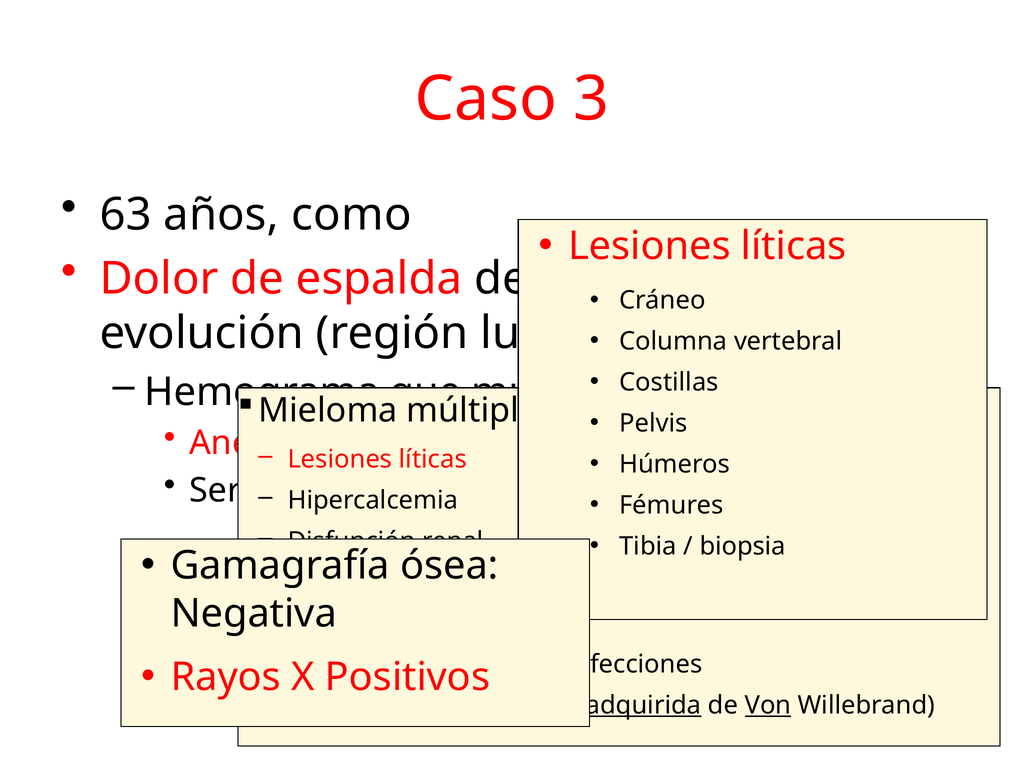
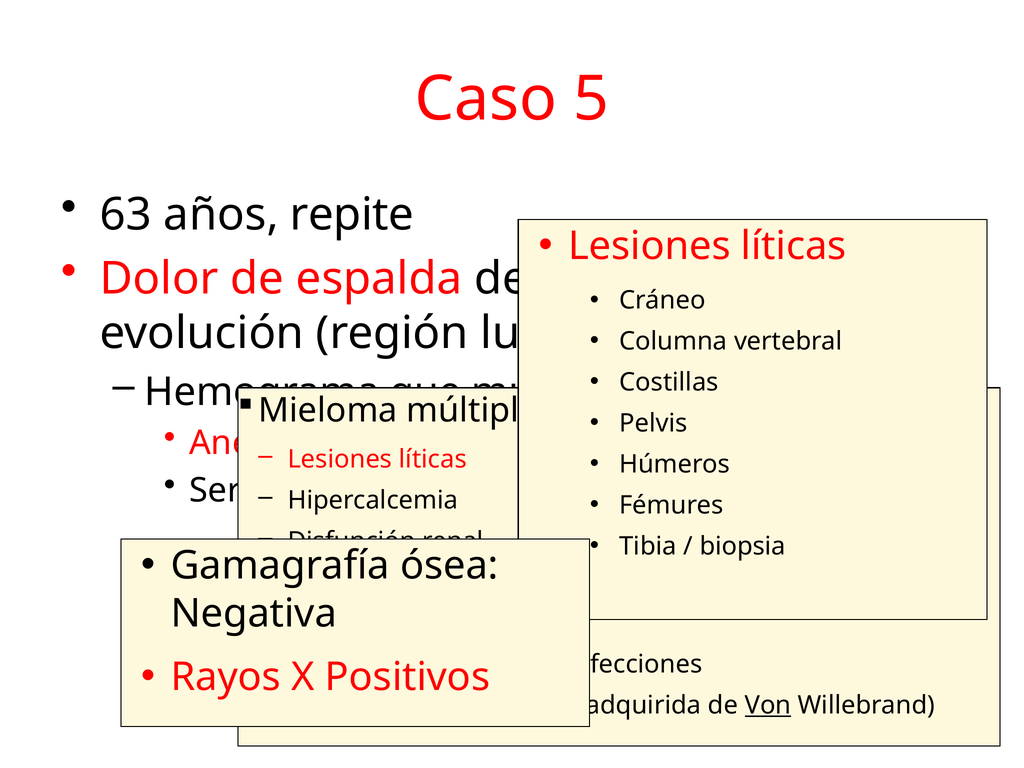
Caso 3: 3 -> 5
como: como -> repite
adquirida underline: present -> none
